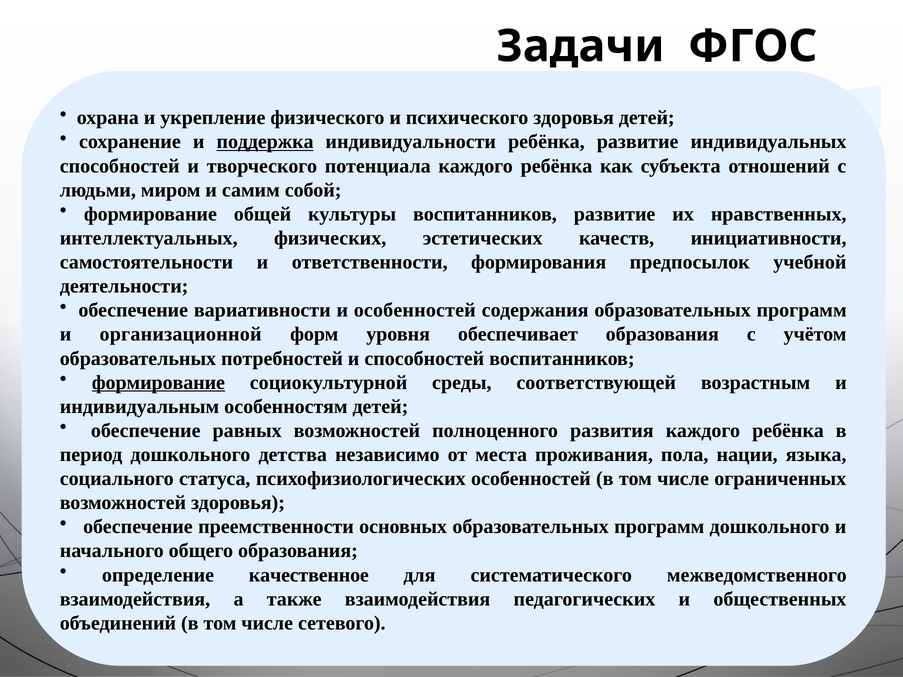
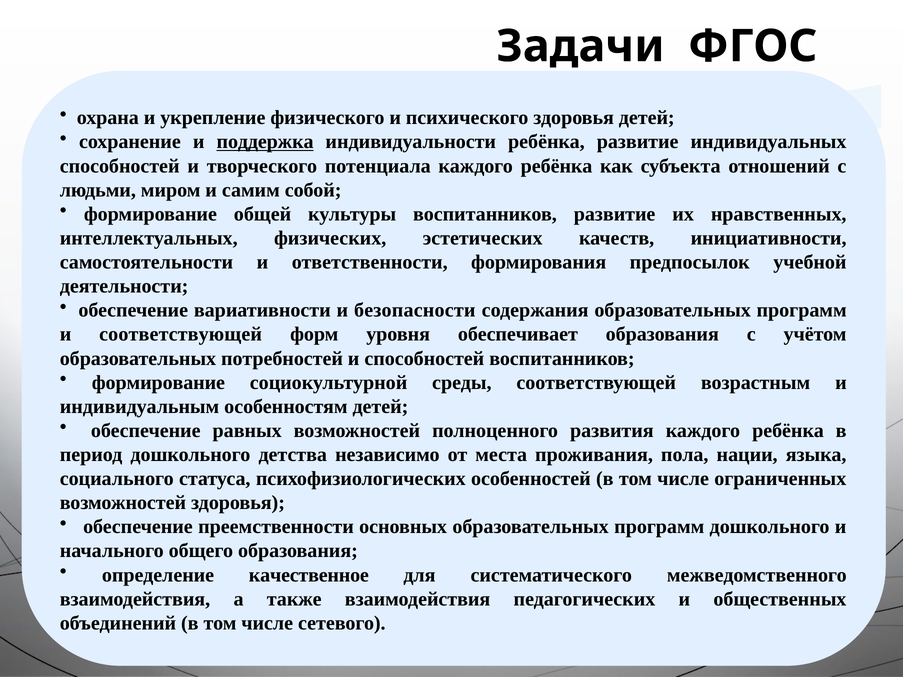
и особенностей: особенностей -> безопасности
и организационной: организационной -> соответствующей
формирование at (158, 383) underline: present -> none
